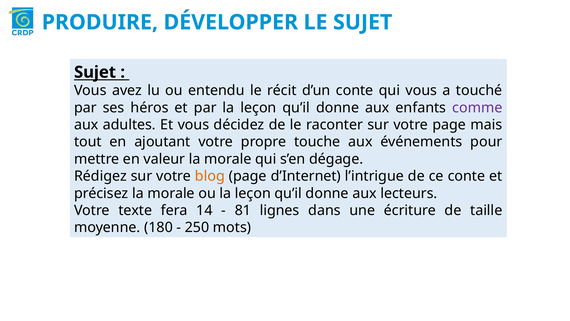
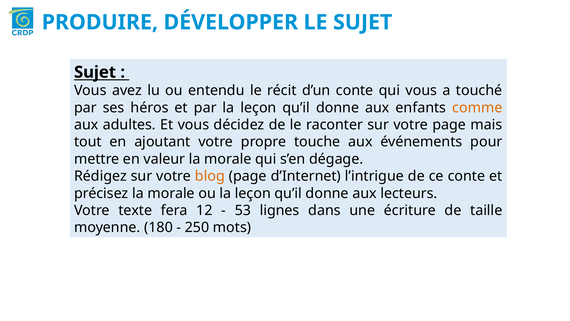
comme colour: purple -> orange
14: 14 -> 12
81: 81 -> 53
